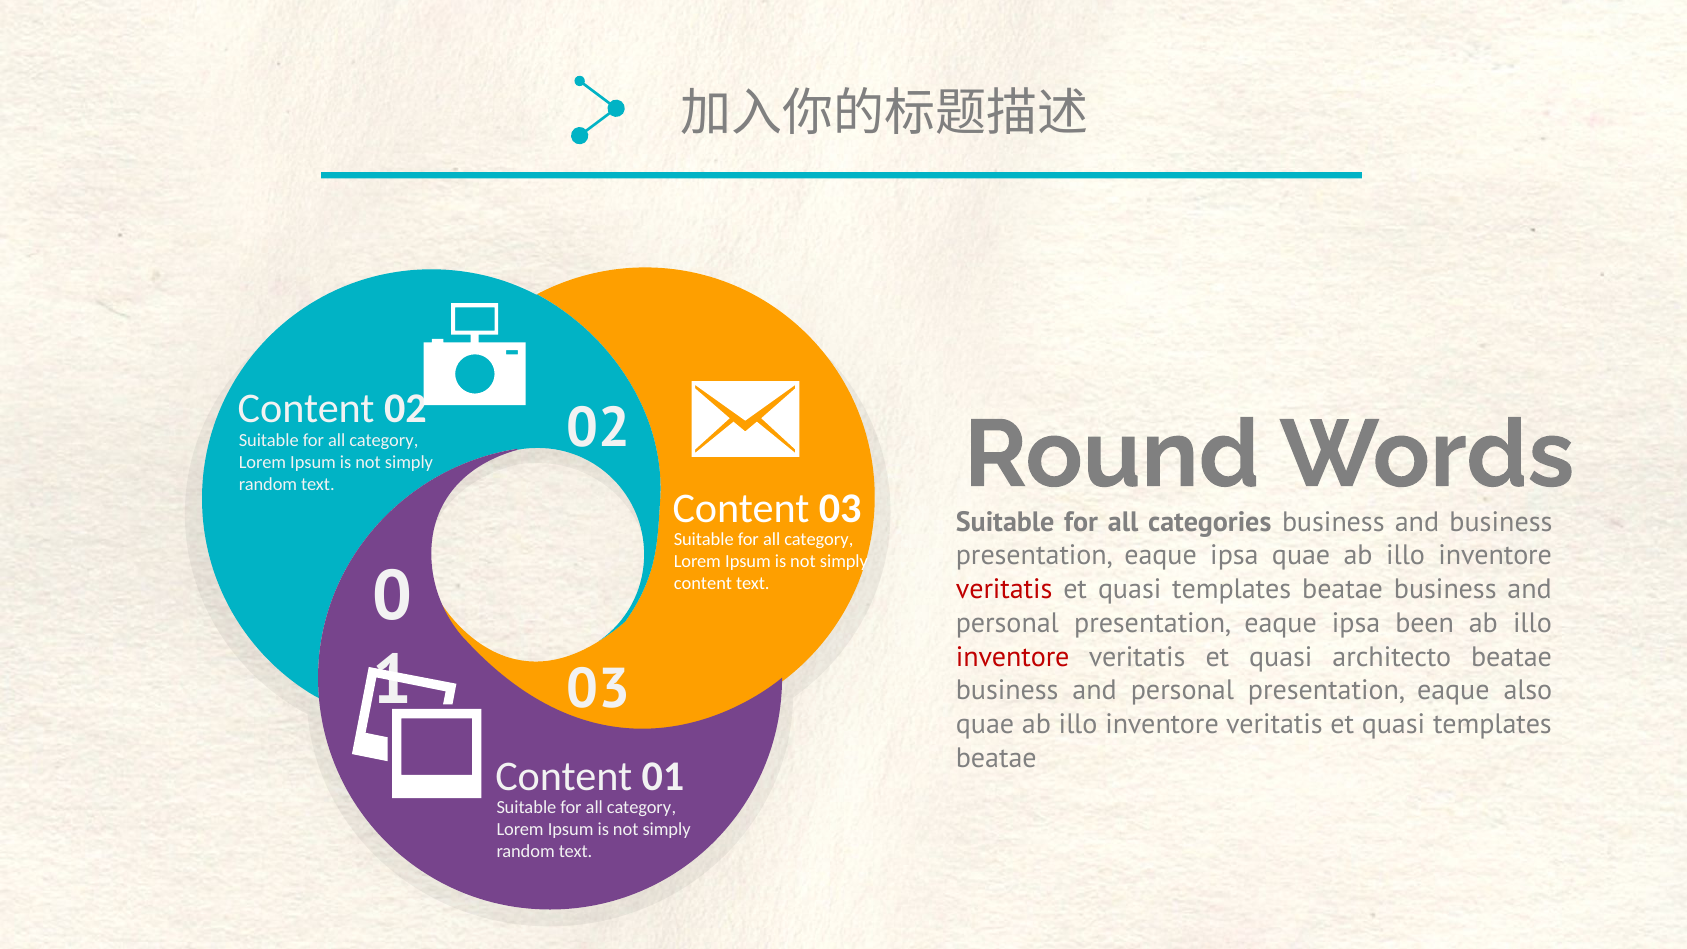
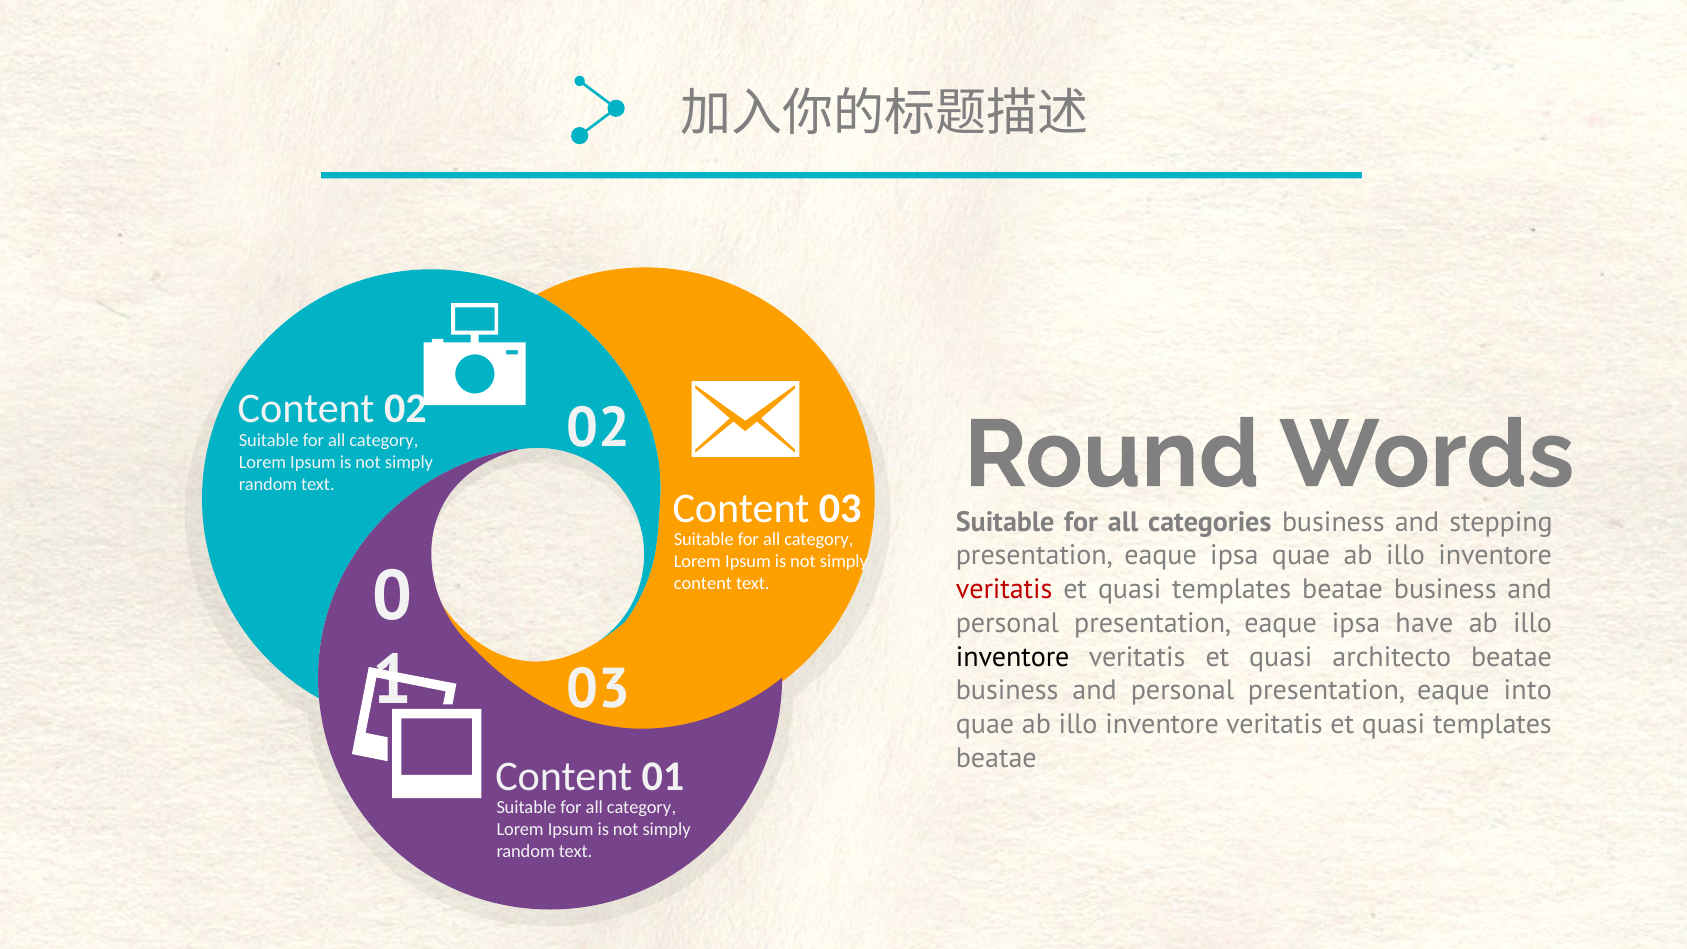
and business: business -> stepping
been: been -> have
inventore at (1013, 657) colour: red -> black
also: also -> into
